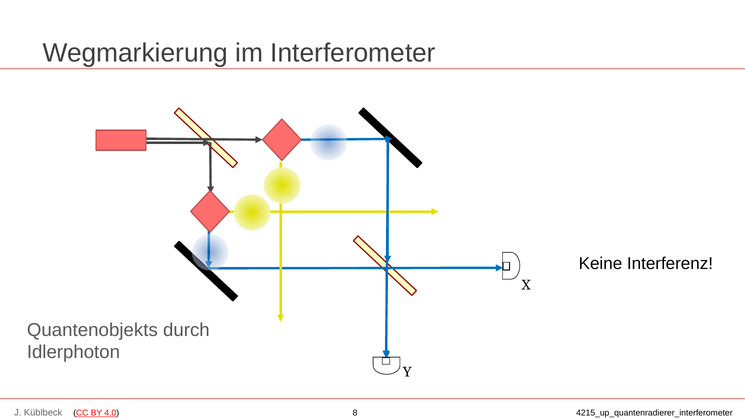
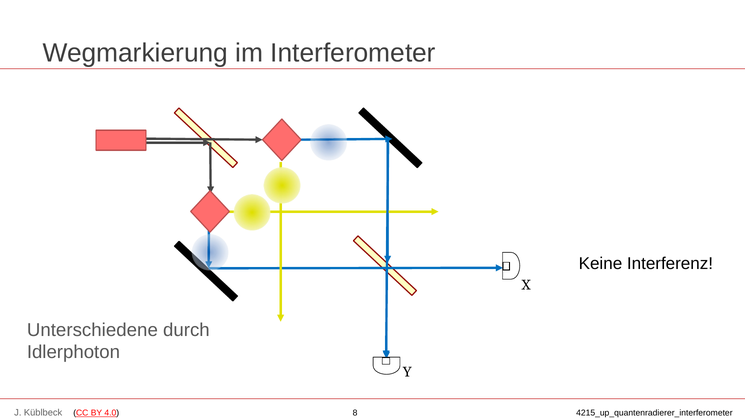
Quantenobjekts: Quantenobjekts -> Unterschiedene
